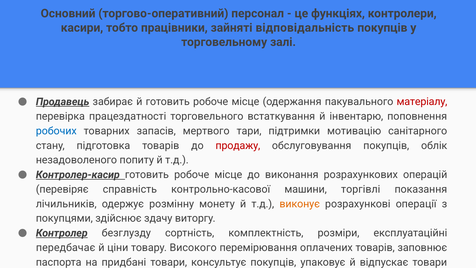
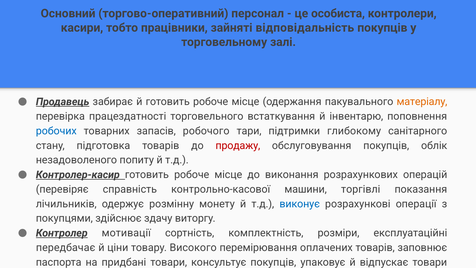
функціях: функціях -> особиста
матеріалу colour: red -> orange
мертвого: мертвого -> робочого
мотивацію: мотивацію -> глибокому
виконує colour: orange -> blue
безглузду: безглузду -> мотивації
